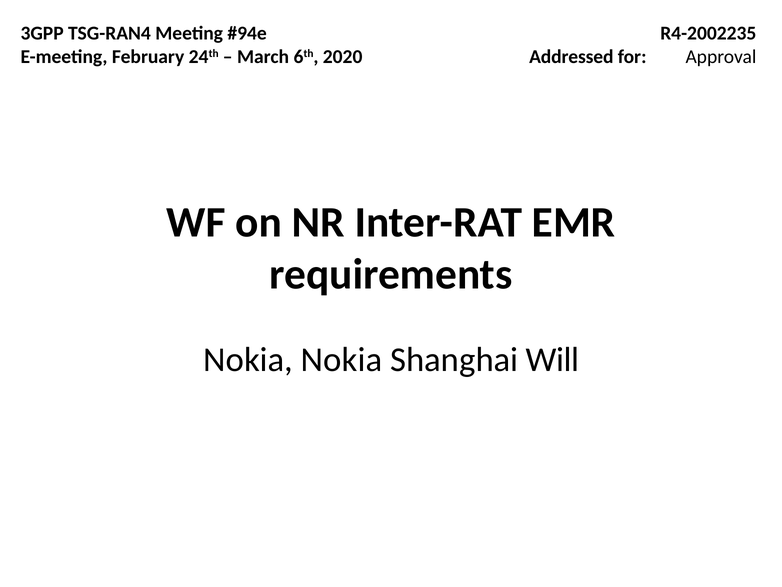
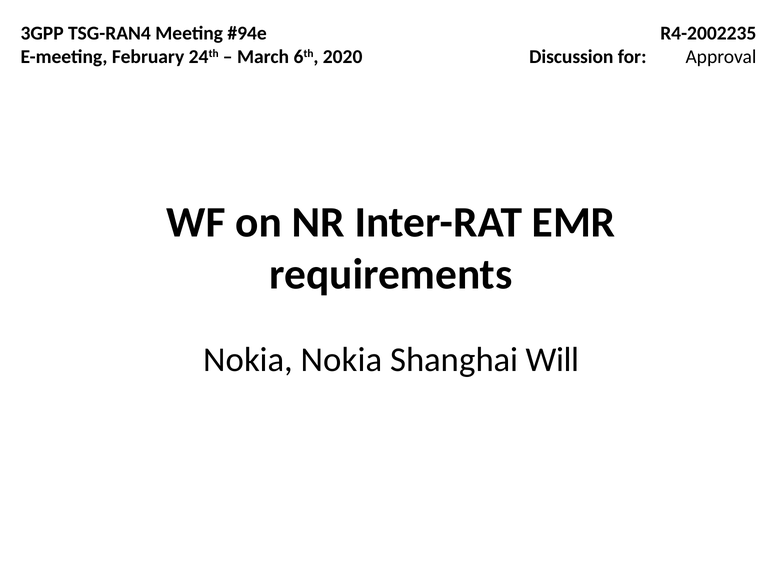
Addressed: Addressed -> Discussion
